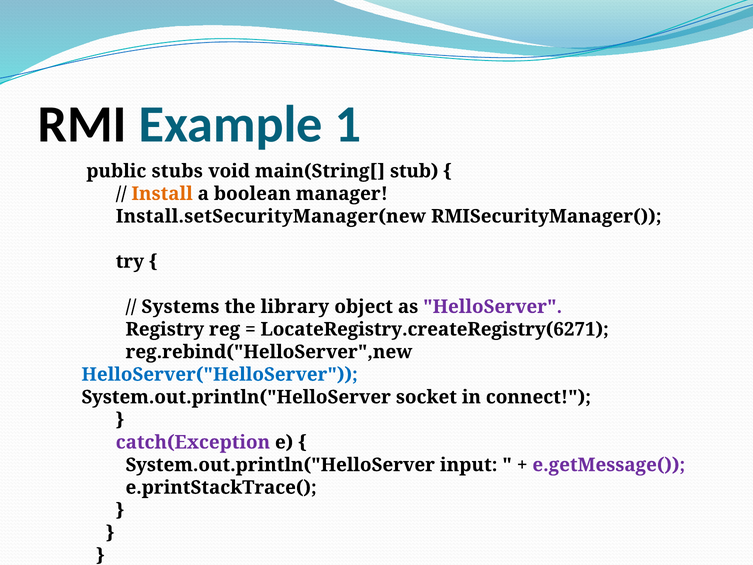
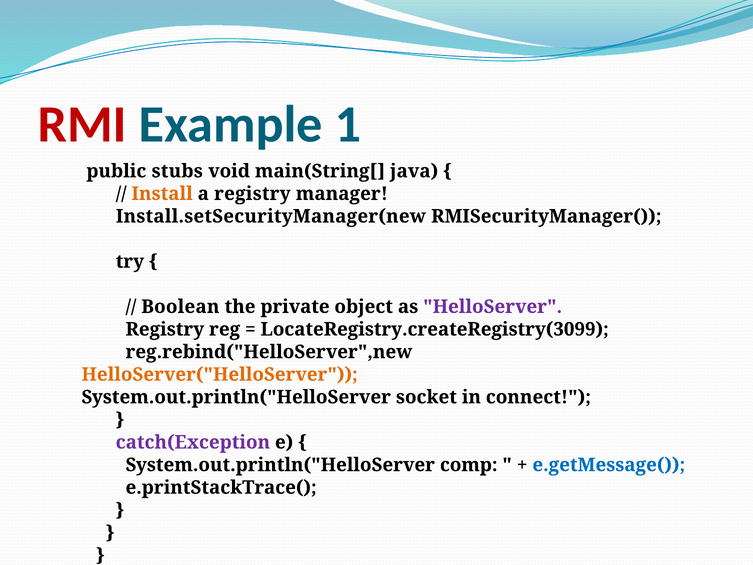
RMI colour: black -> red
stub: stub -> java
a boolean: boolean -> registry
Systems: Systems -> Boolean
library: library -> private
LocateRegistry.createRegistry(6271: LocateRegistry.createRegistry(6271 -> LocateRegistry.createRegistry(3099
HelloServer("HelloServer colour: blue -> orange
input: input -> comp
e.getMessage( colour: purple -> blue
